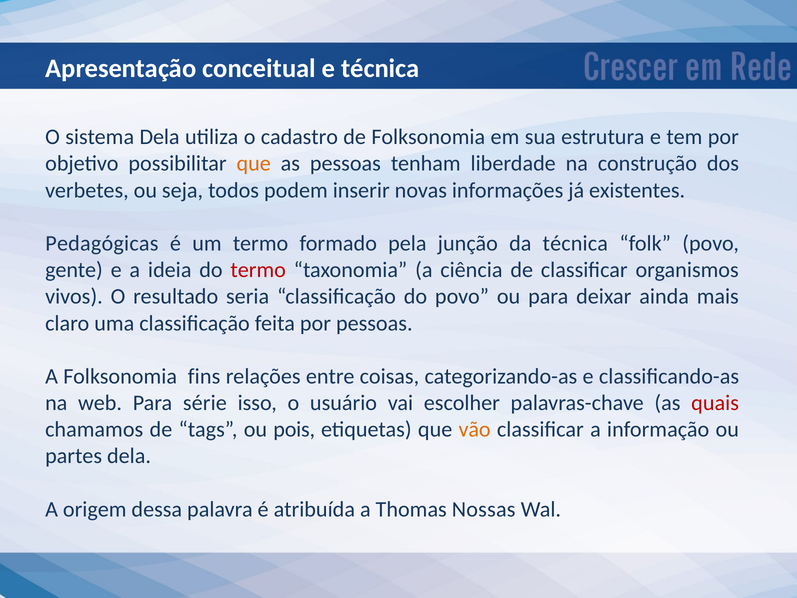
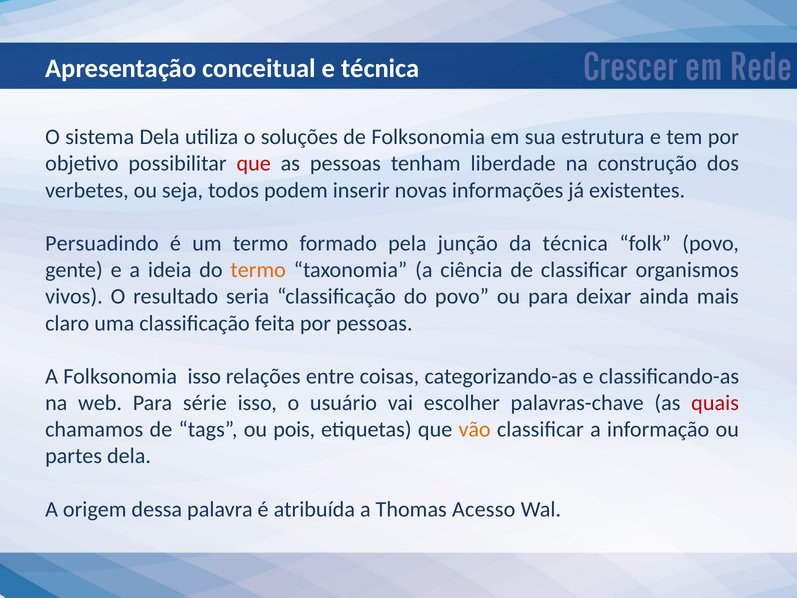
cadastro: cadastro -> soluções
que at (254, 164) colour: orange -> red
Pedagógicas: Pedagógicas -> Persuadindo
termo at (258, 270) colour: red -> orange
Folksonomia fins: fins -> isso
Nossas: Nossas -> Acesso
